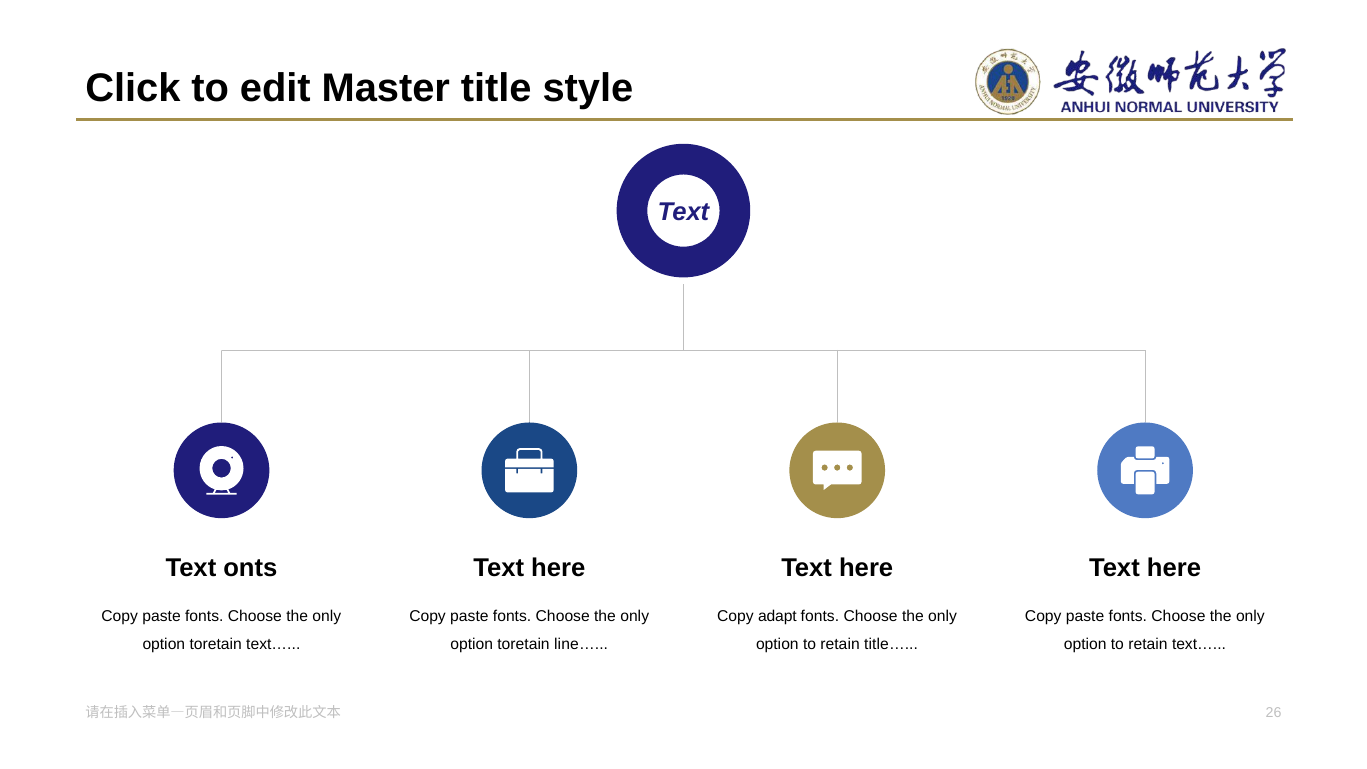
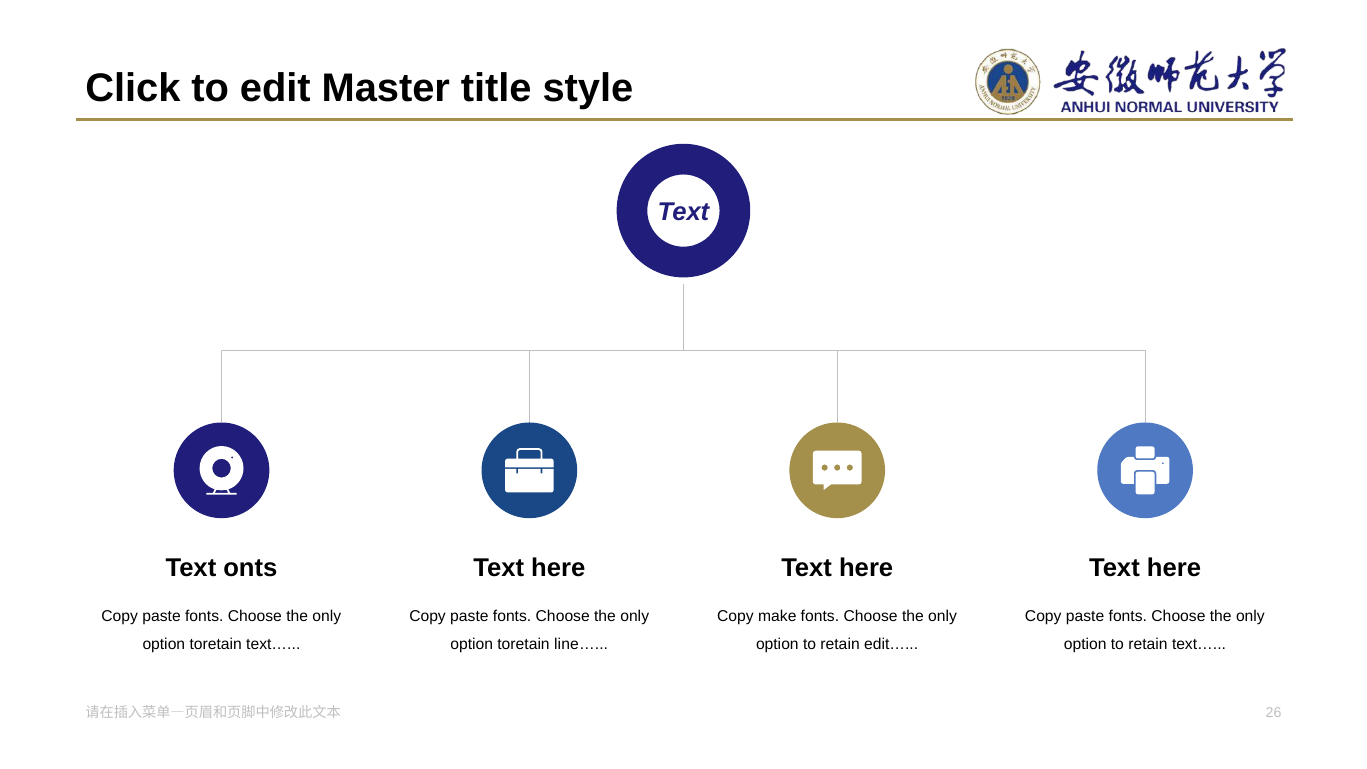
adapt: adapt -> make
title…: title… -> edit…
